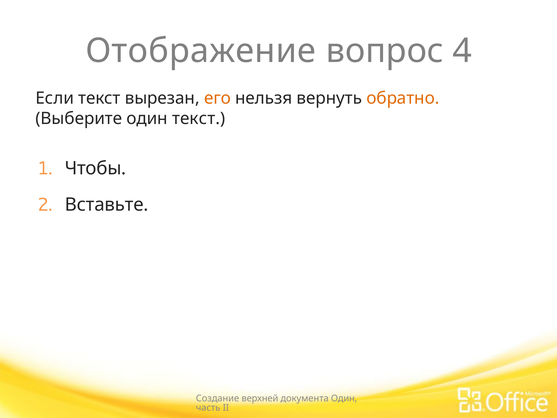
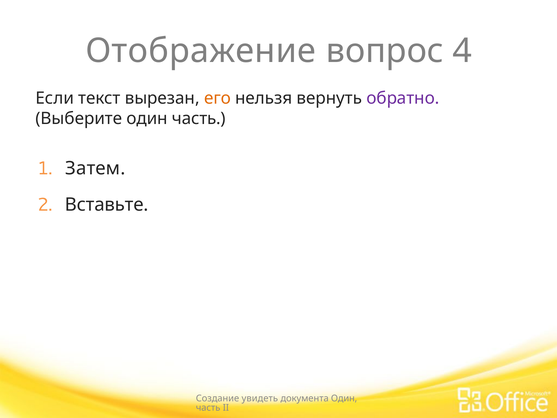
обратно colour: orange -> purple
Выберите один текст: текст -> часть
Чтобы: Чтобы -> Затем
верхней: верхней -> увидеть
